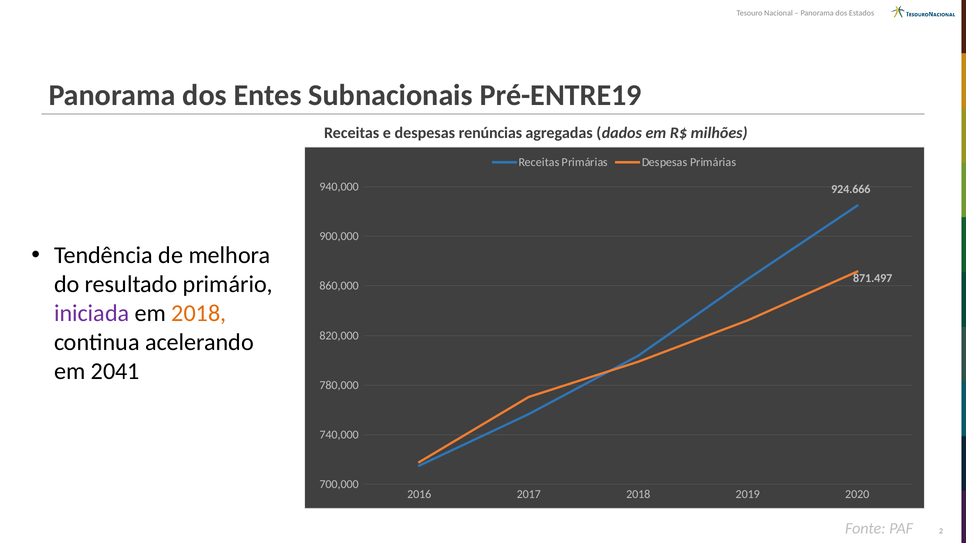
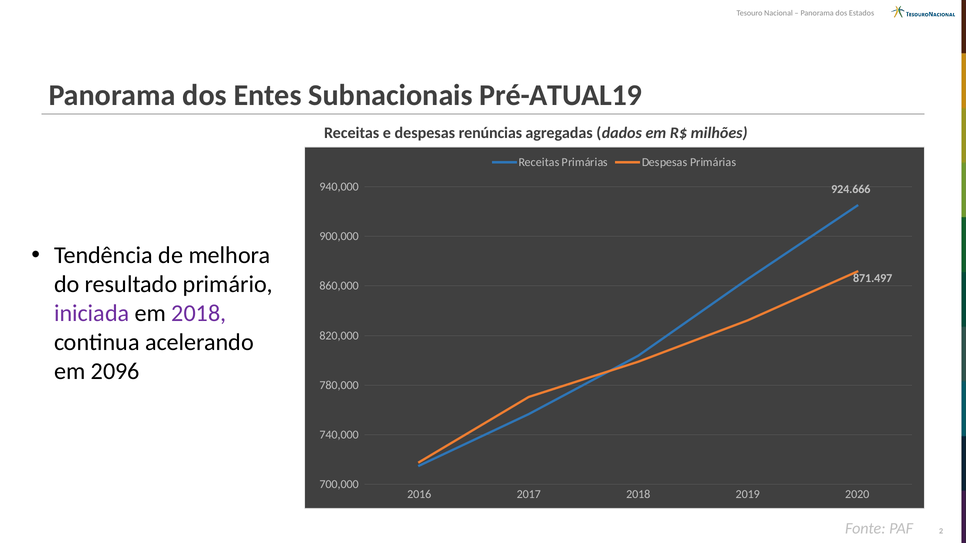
Pré-ENTRE19: Pré-ENTRE19 -> Pré-ATUAL19
2018 at (199, 314) colour: orange -> purple
2041: 2041 -> 2096
